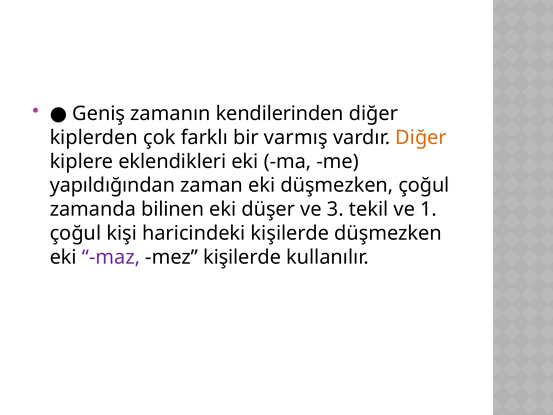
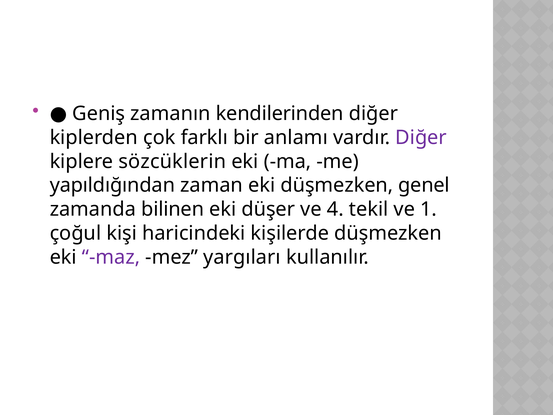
varmış: varmış -> anlamı
Diğer at (421, 137) colour: orange -> purple
eklendikleri: eklendikleri -> sözcüklerin
düşmezken çoğul: çoğul -> genel
3: 3 -> 4
mez kişilerde: kişilerde -> yargıları
